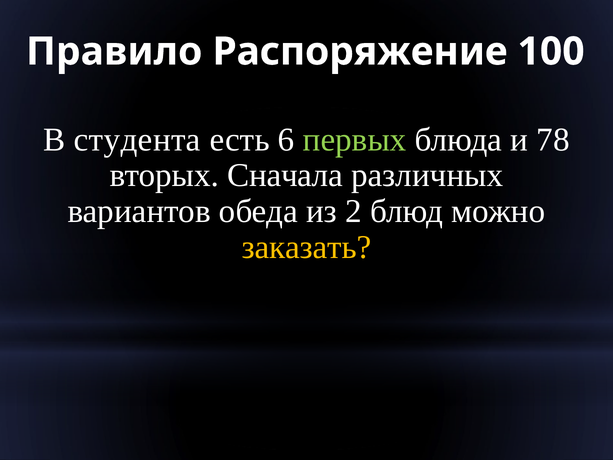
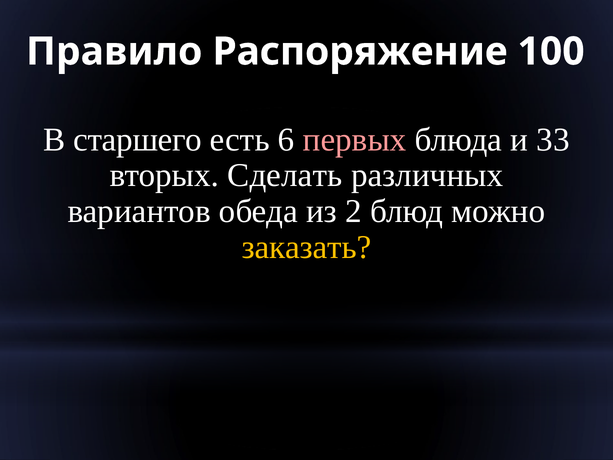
студента: студента -> старшего
первых colour: light green -> pink
78: 78 -> 33
Сначала: Сначала -> Сделать
